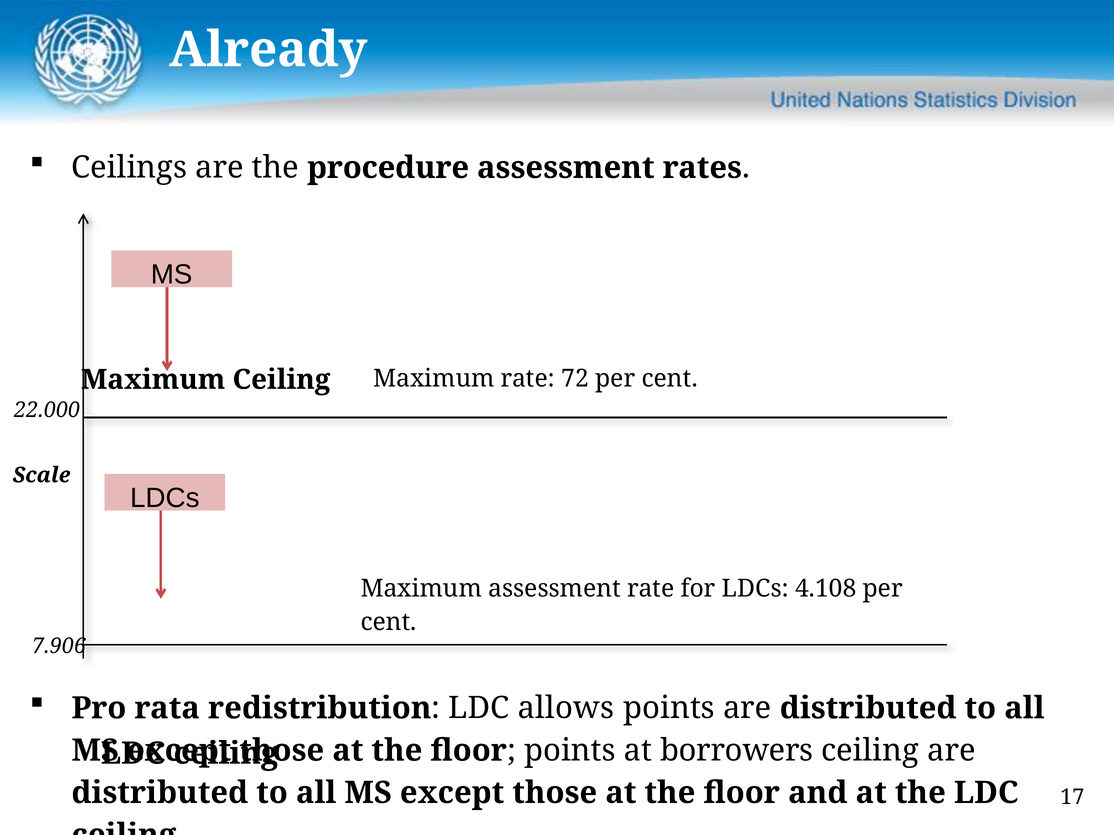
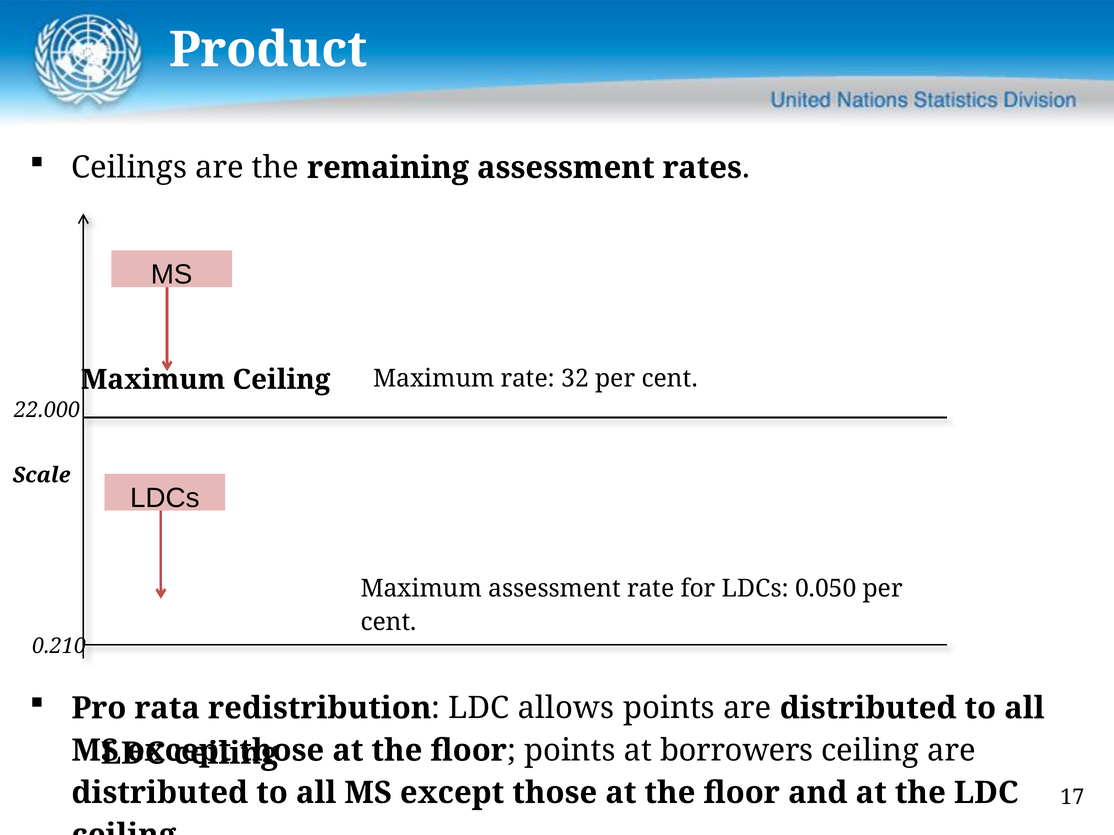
Already: Already -> Product
procedure: procedure -> remaining
72: 72 -> 32
4.108: 4.108 -> 0.050
7.906: 7.906 -> 0.210
